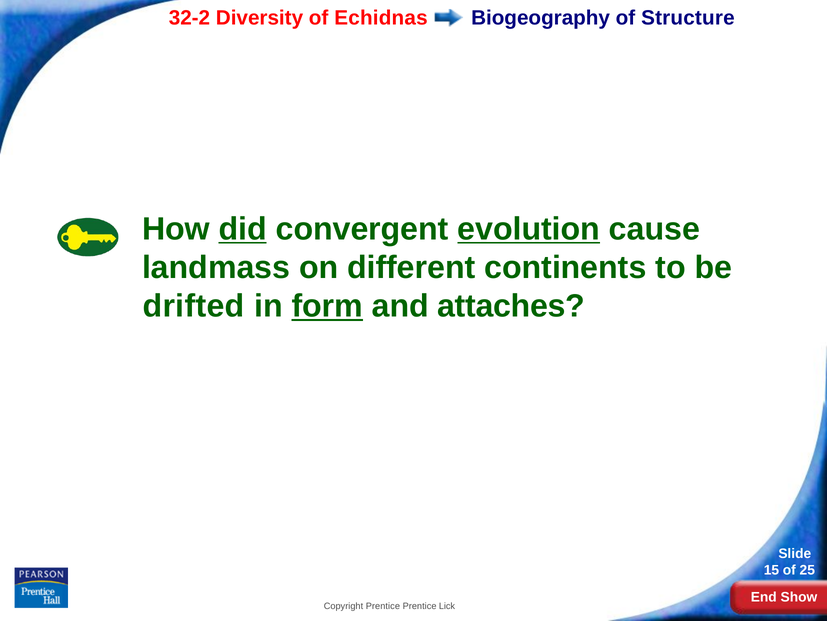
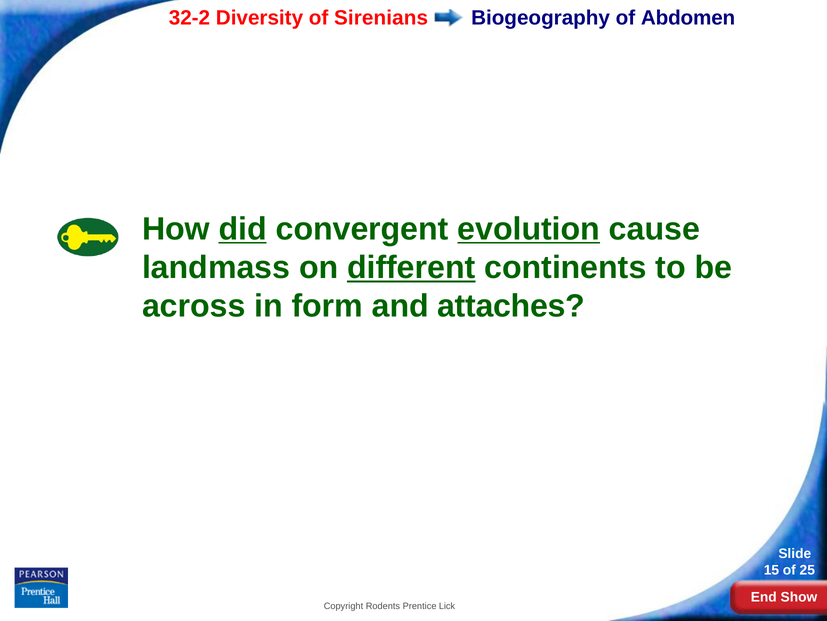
Echidnas: Echidnas -> Sirenians
Structure: Structure -> Abdomen
different underline: none -> present
drifted: drifted -> across
form underline: present -> none
Copyright Prentice: Prentice -> Rodents
